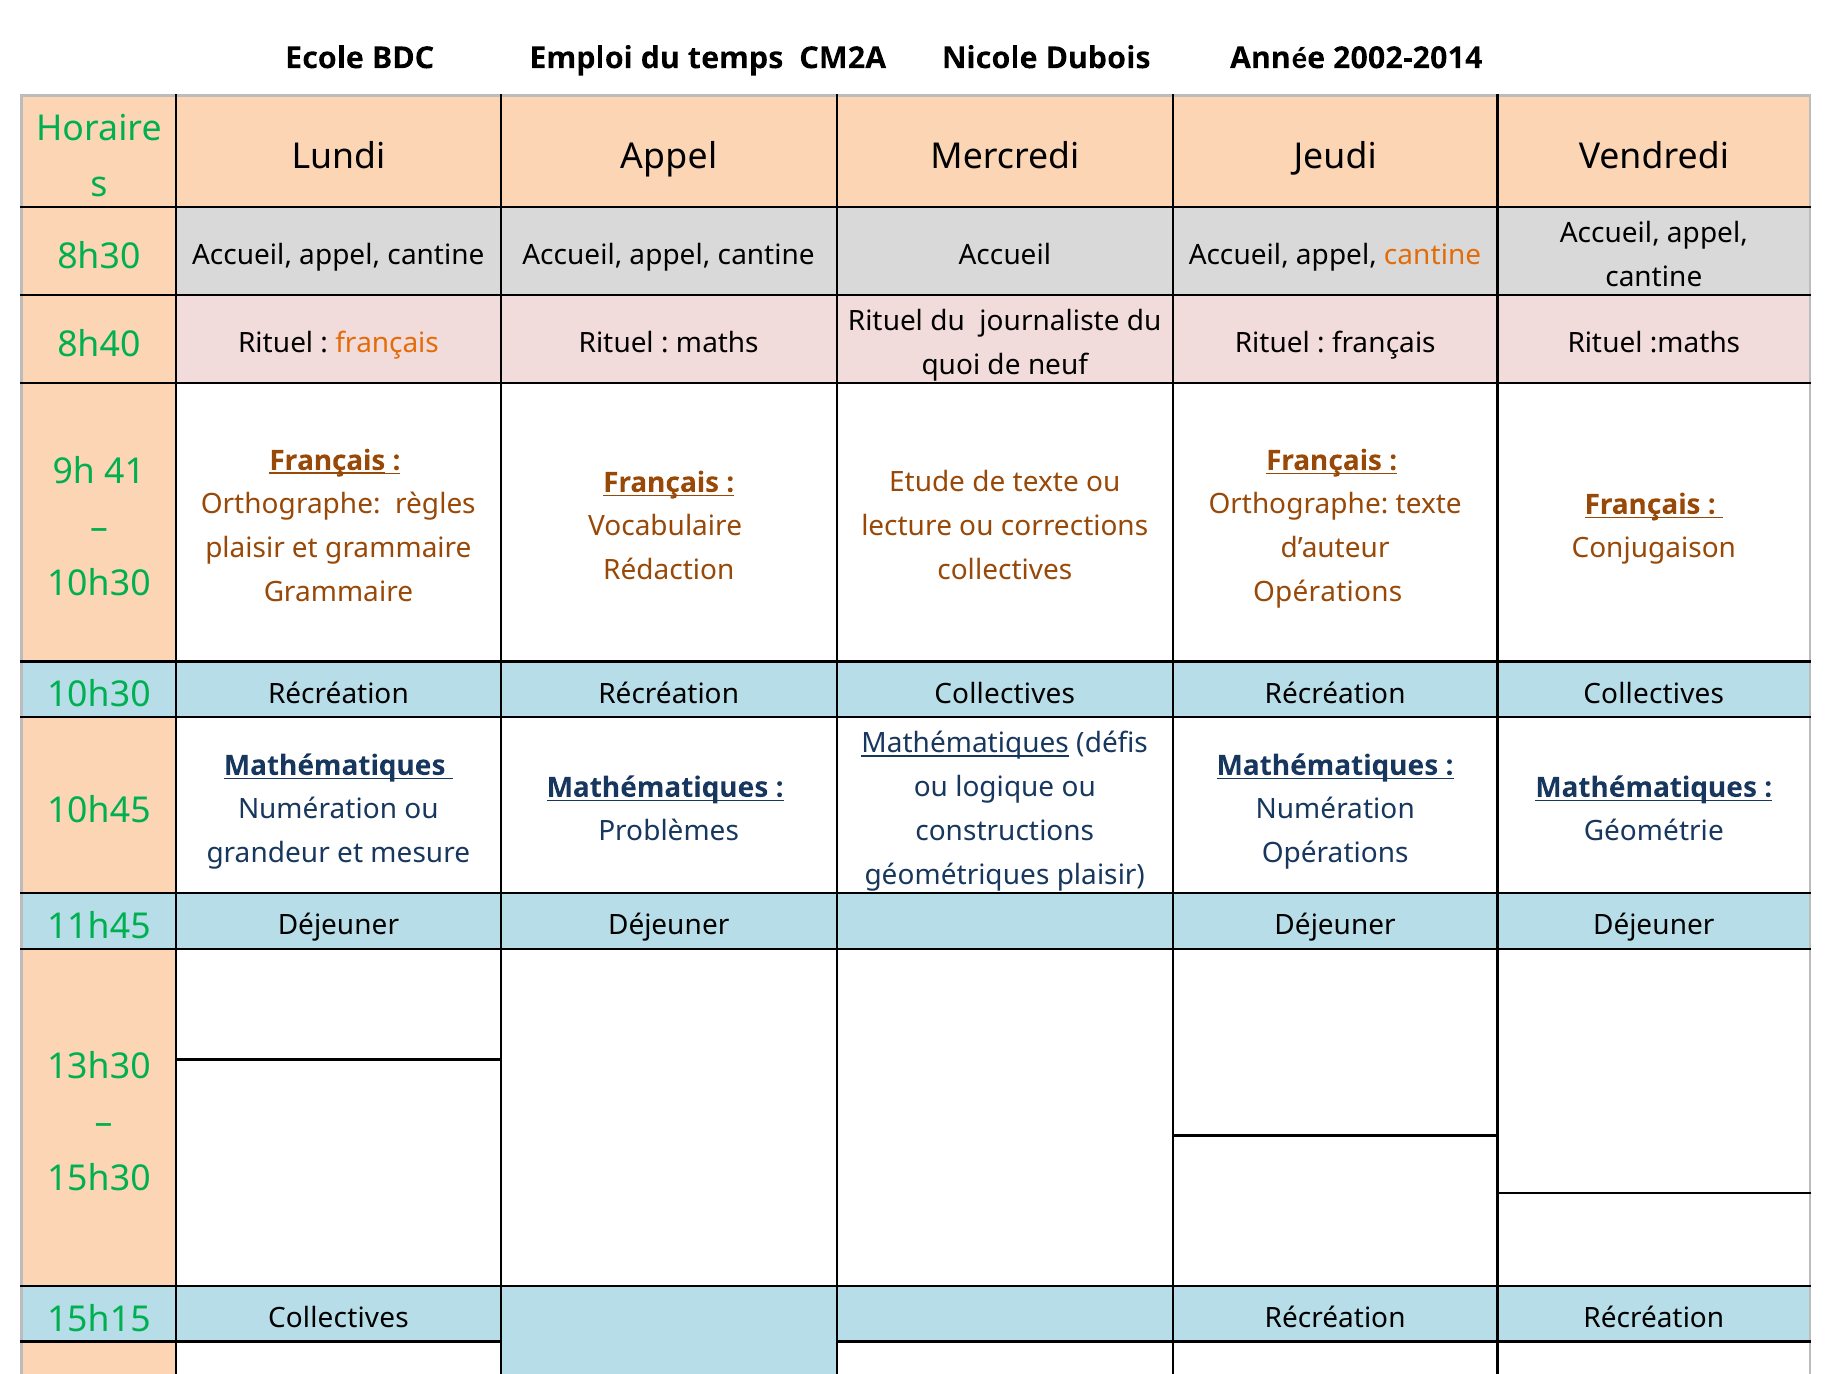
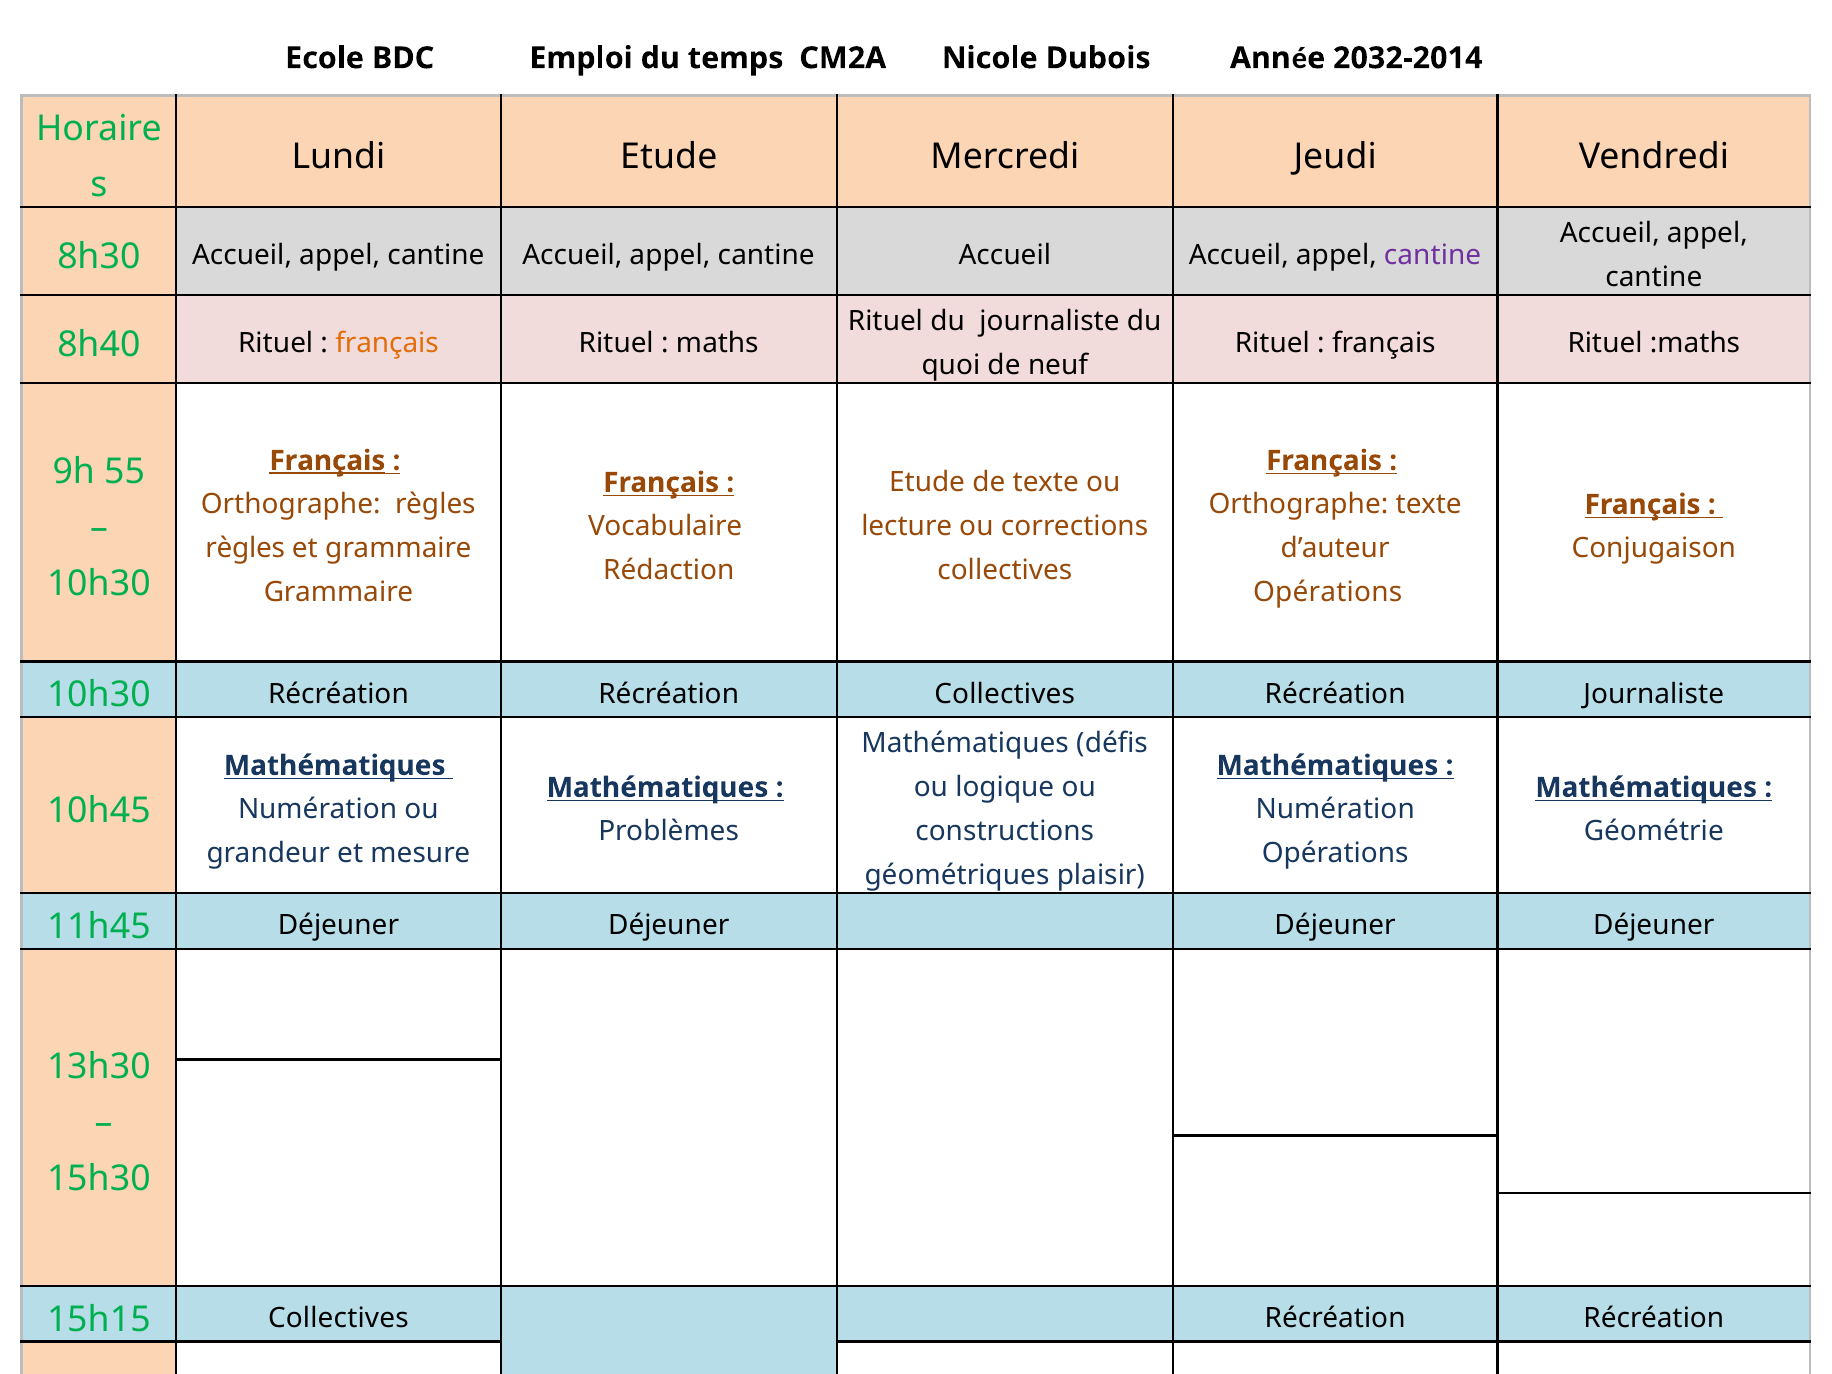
2002-2014: 2002-2014 -> 2032-2014
Lundi Appel: Appel -> Etude
cantine at (1433, 255) colour: orange -> purple
41: 41 -> 55
plaisir at (245, 548): plaisir -> règles
Collectives at (1654, 694): Collectives -> Journaliste
Mathématiques at (965, 744) underline: present -> none
